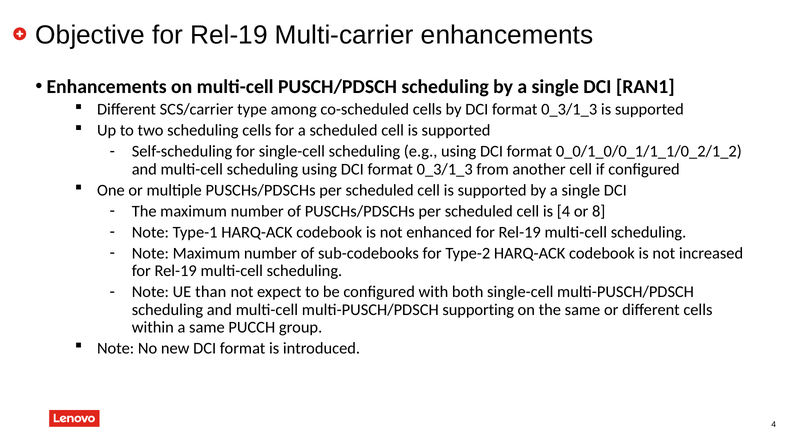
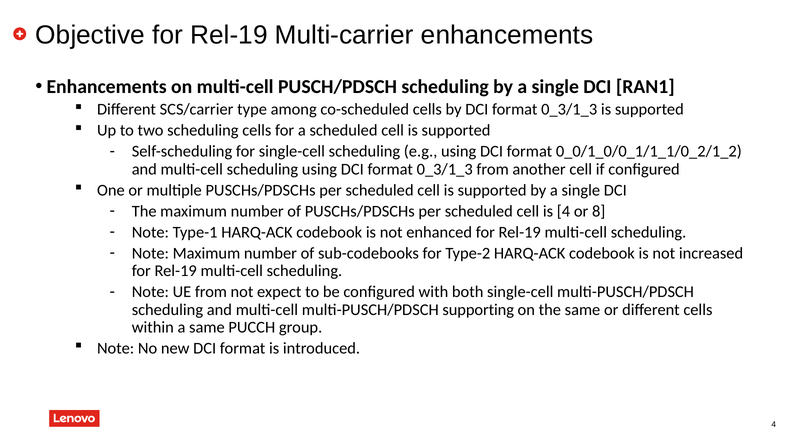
UE than: than -> from
